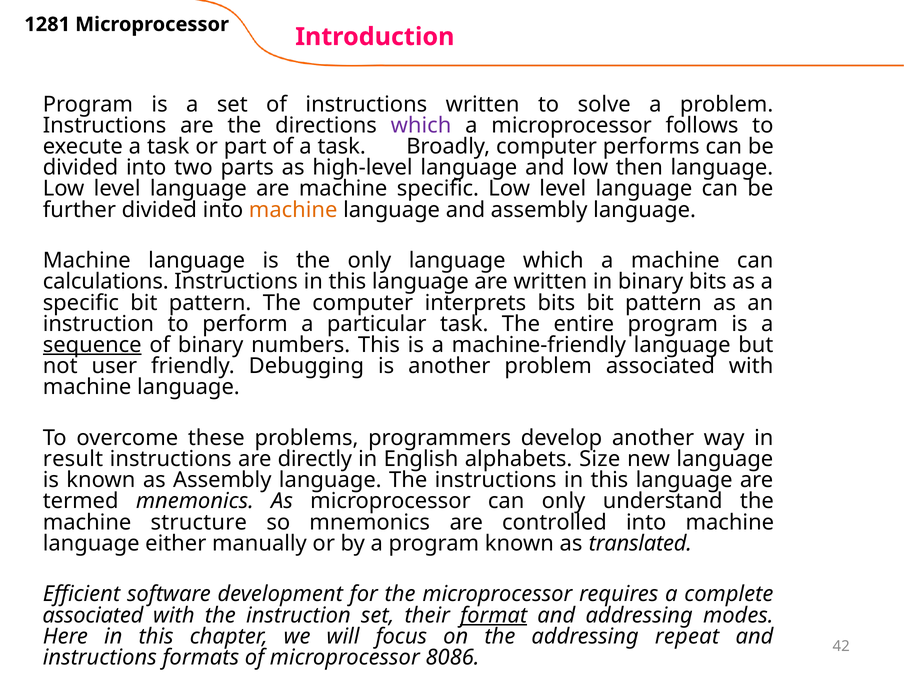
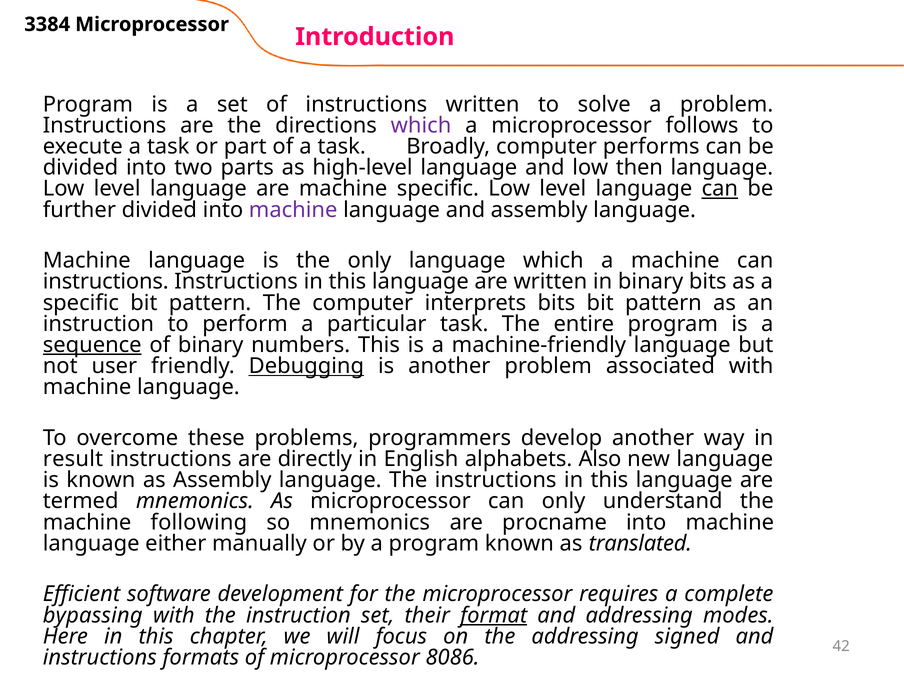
1281: 1281 -> 3384
can at (720, 189) underline: none -> present
machine at (293, 210) colour: orange -> purple
calculations at (106, 282): calculations -> instructions
Debugging underline: none -> present
Size: Size -> Also
structure: structure -> following
controlled: controlled -> procname
associated at (93, 615): associated -> bypassing
repeat: repeat -> signed
